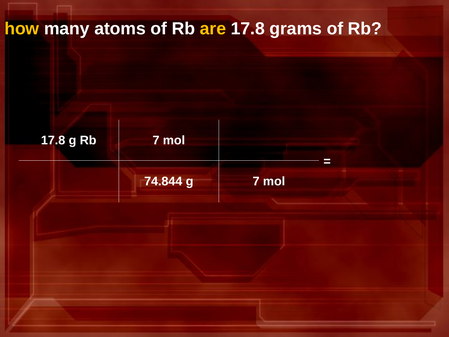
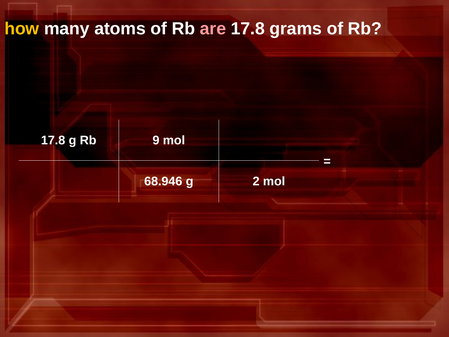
are colour: yellow -> pink
Rb 7: 7 -> 9
74.844: 74.844 -> 68.946
g 7: 7 -> 2
